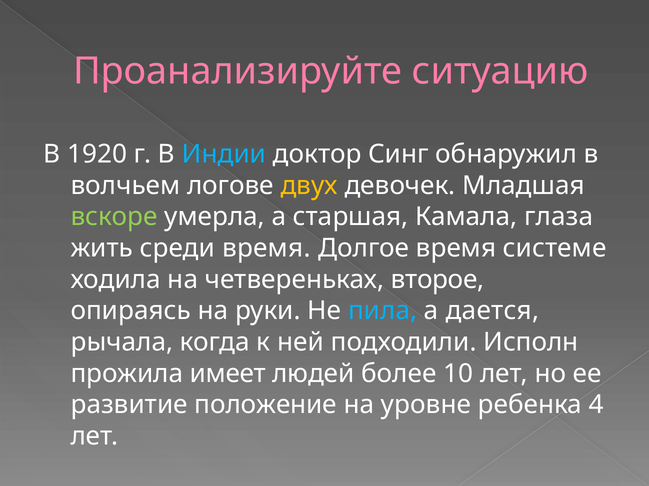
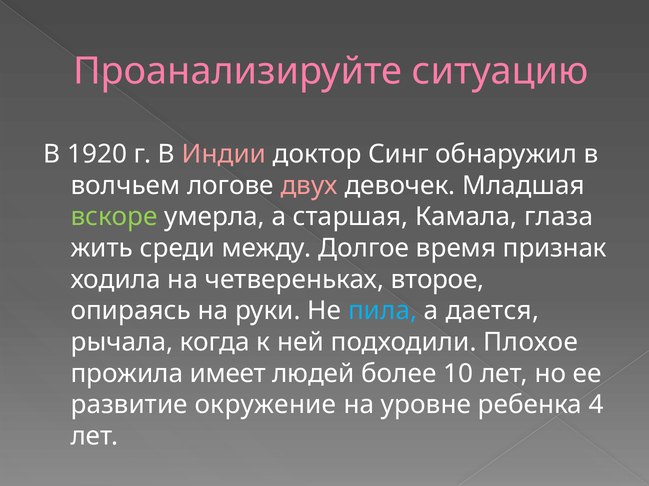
Индии colour: light blue -> pink
двух colour: yellow -> pink
среди время: время -> между
системе: системе -> признак
Исполн: Исполн -> Плохое
положение: положение -> окружение
